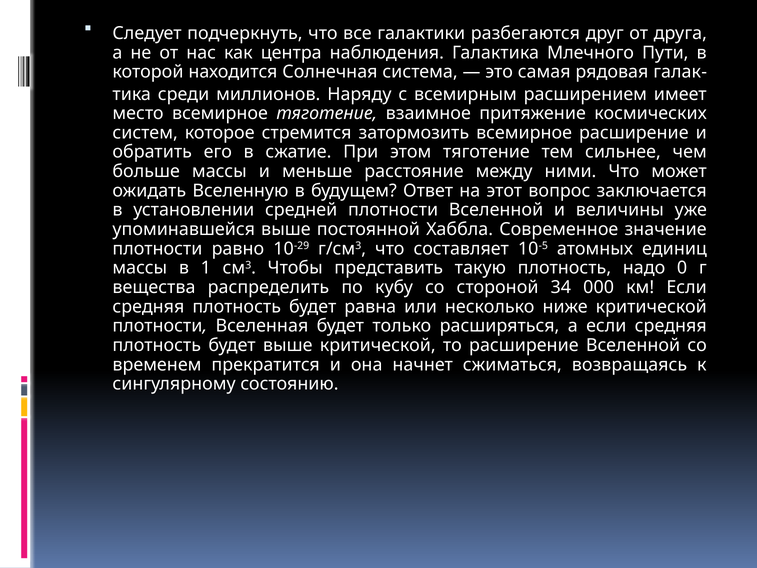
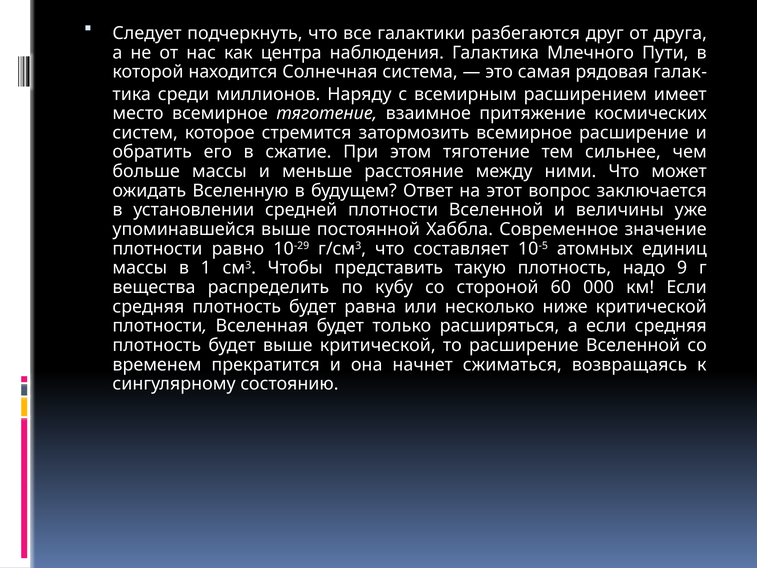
0: 0 -> 9
34: 34 -> 60
